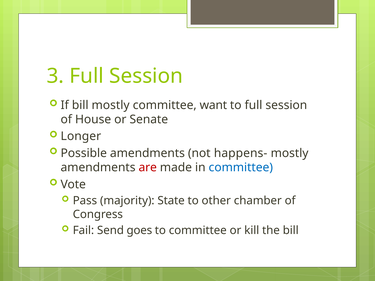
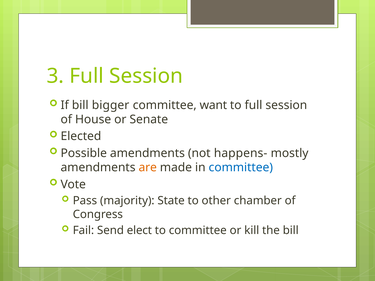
bill mostly: mostly -> bigger
Longer: Longer -> Elected
are colour: red -> orange
goes: goes -> elect
